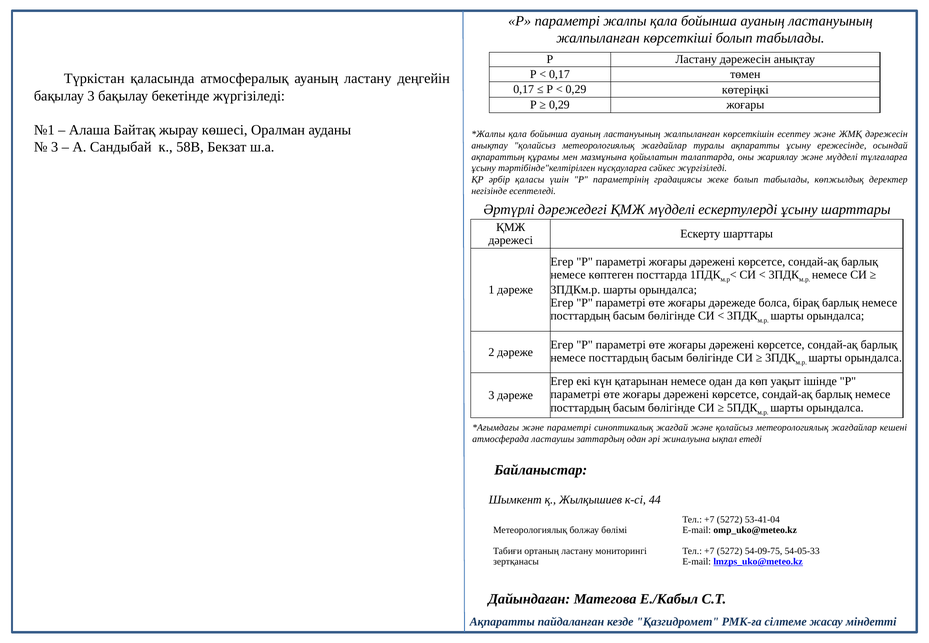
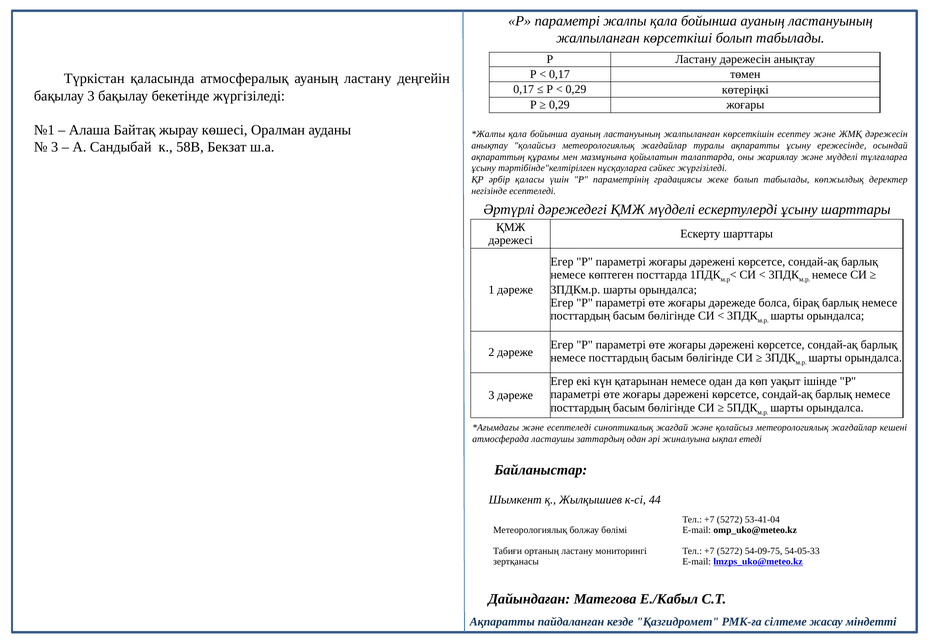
және параметрі: параметрі -> есептеледі
